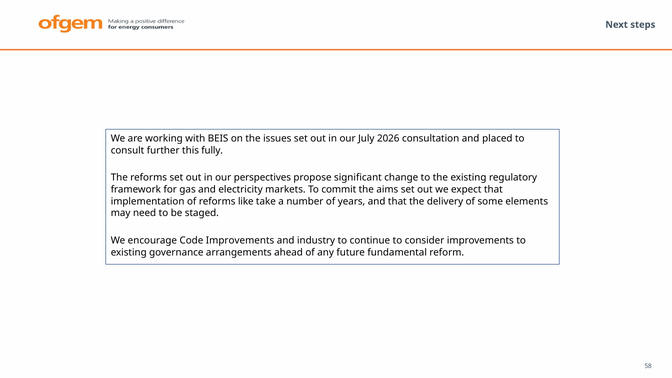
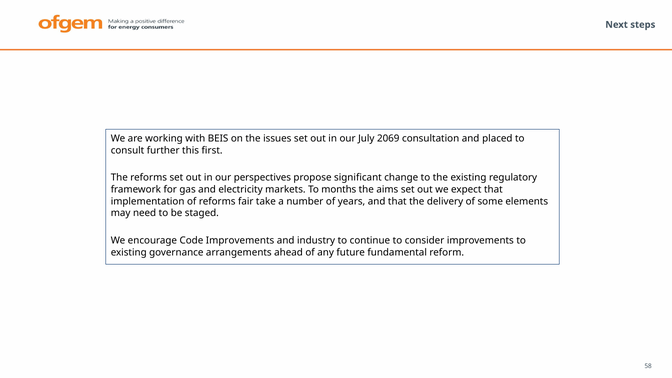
2026: 2026 -> 2069
fully: fully -> first
commit: commit -> months
like: like -> fair
